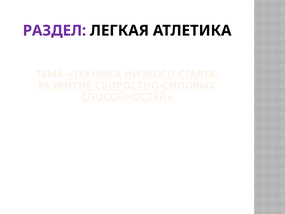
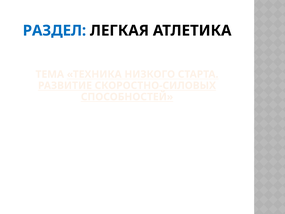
РАЗДЕЛ colour: purple -> blue
